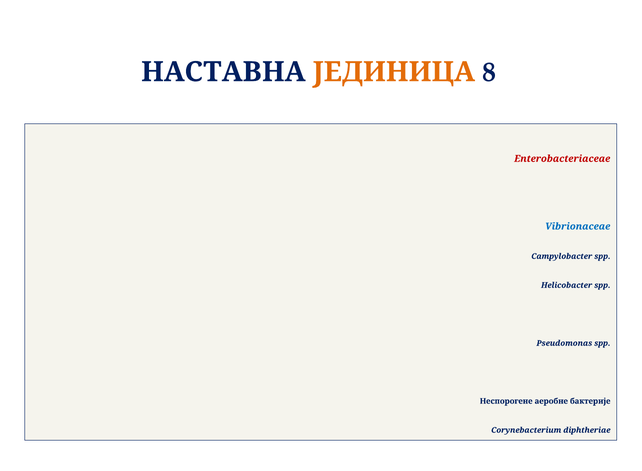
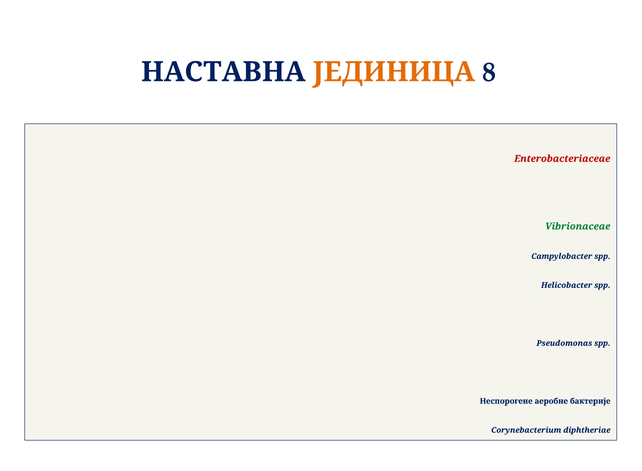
Vibrionaceae colour: blue -> green
